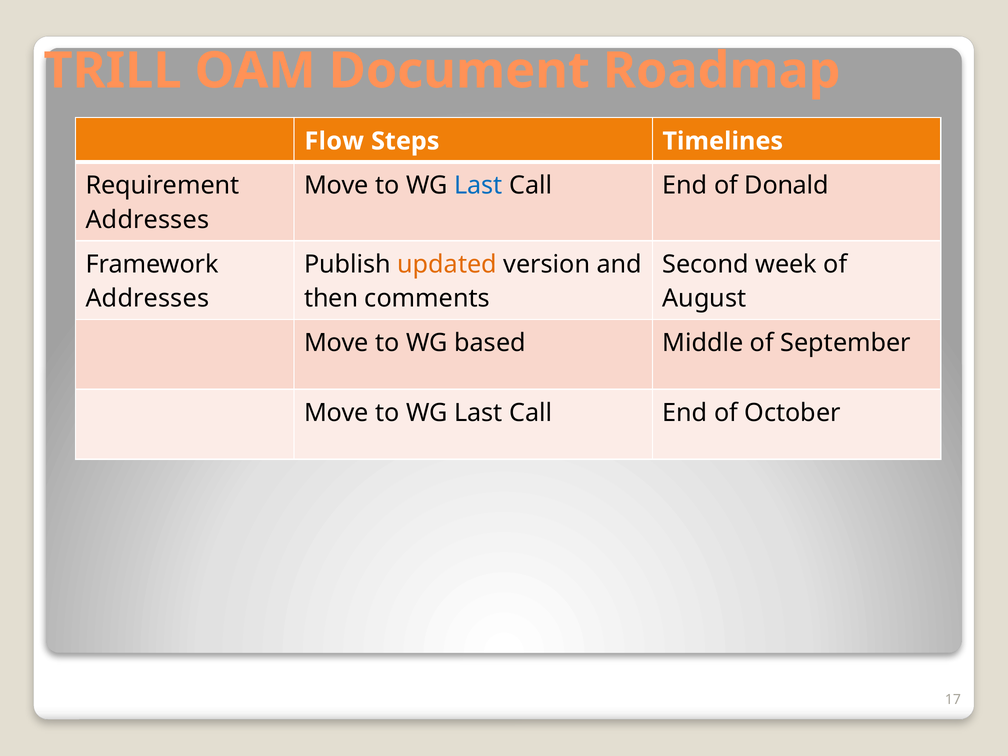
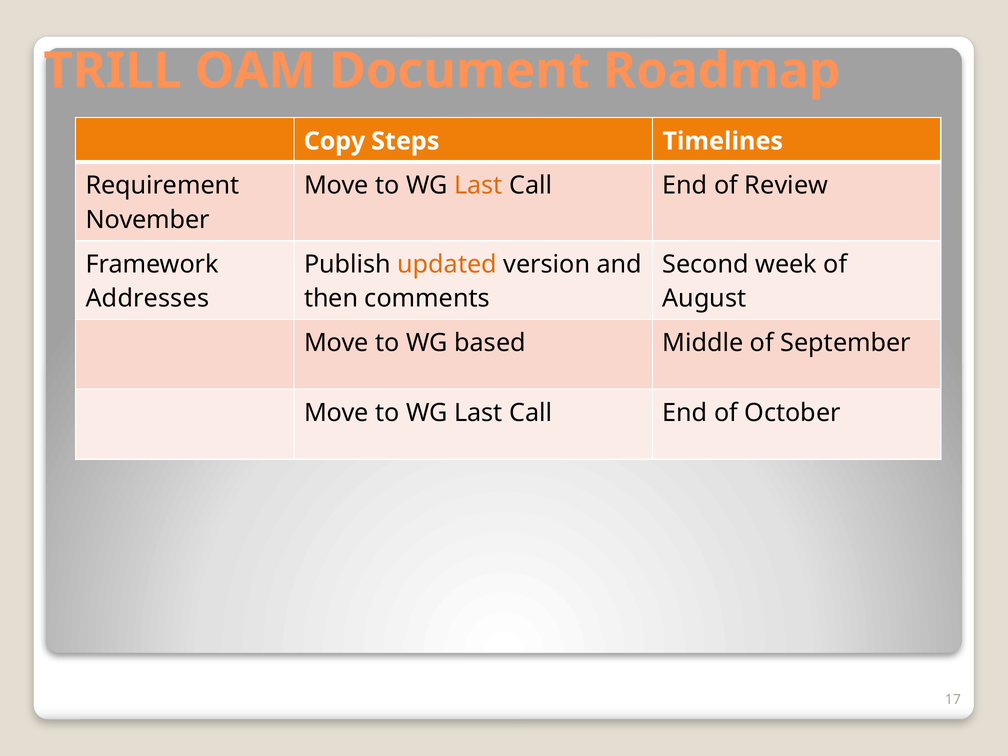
Flow: Flow -> Copy
Last at (478, 186) colour: blue -> orange
Donald: Donald -> Review
Addresses at (147, 220): Addresses -> November
